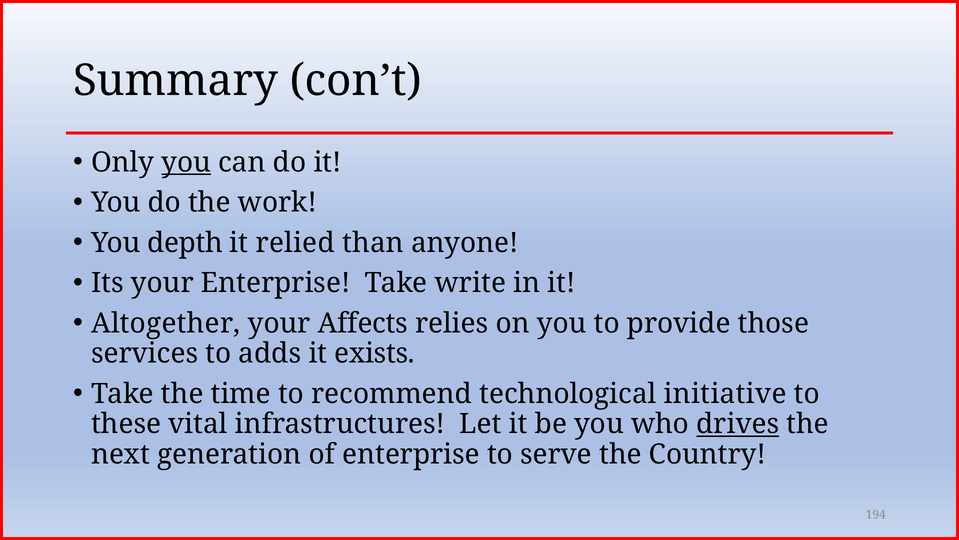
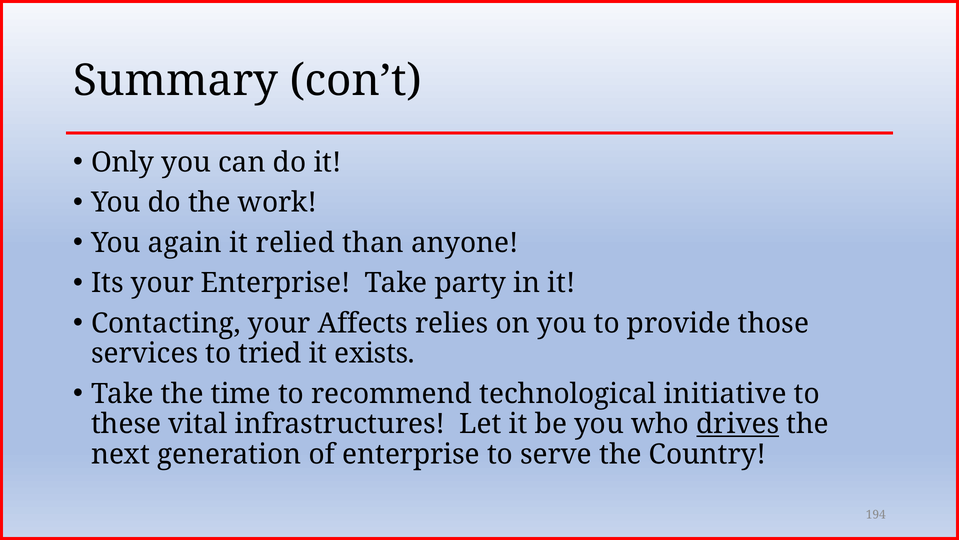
you at (186, 162) underline: present -> none
depth: depth -> again
write: write -> party
Altogether: Altogether -> Contacting
adds: adds -> tried
